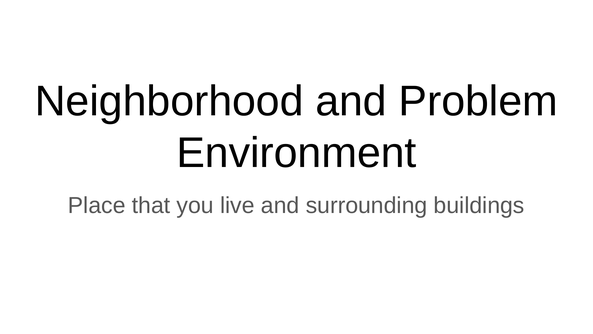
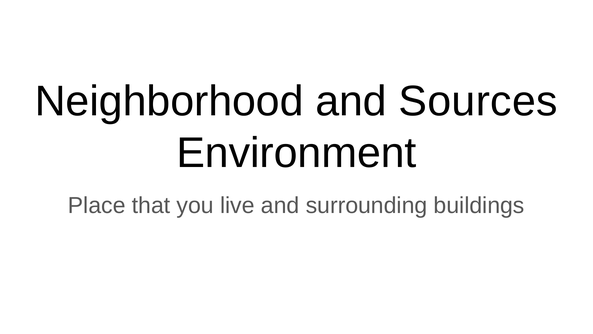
Problem: Problem -> Sources
